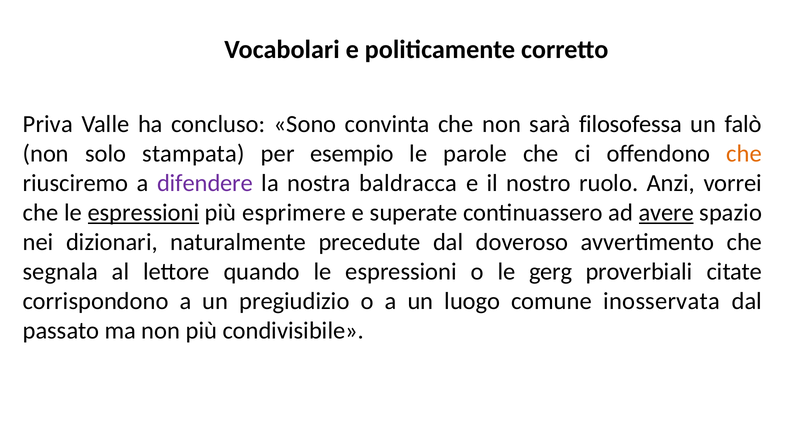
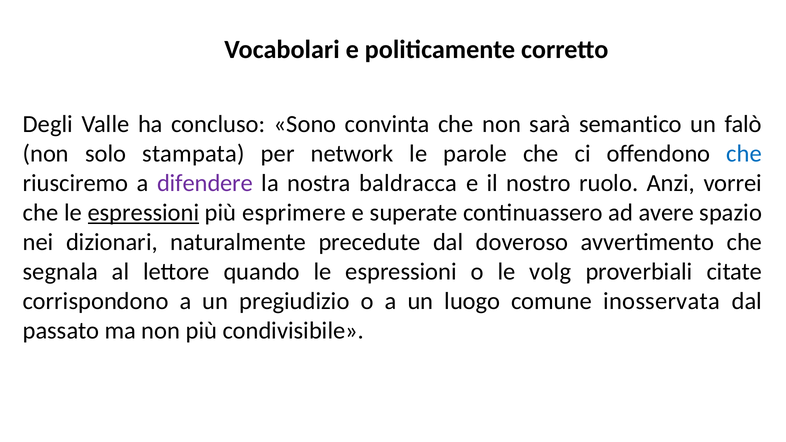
Priva: Priva -> Degli
filosofessa: filosofessa -> semantico
esempio: esempio -> network
che at (744, 154) colour: orange -> blue
avere underline: present -> none
gerg: gerg -> volg
